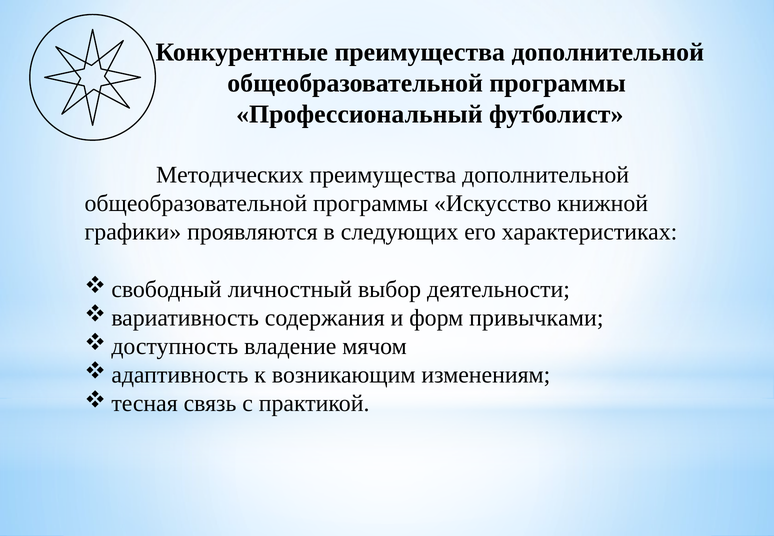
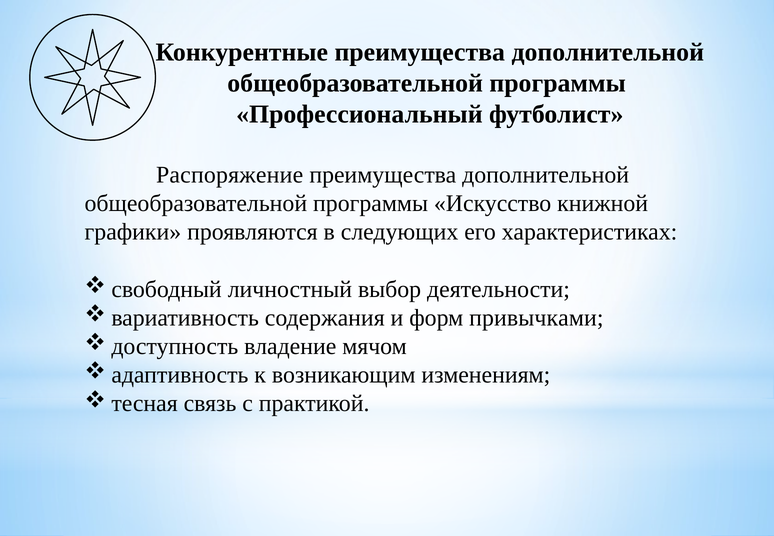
Методических: Методических -> Распоряжение
